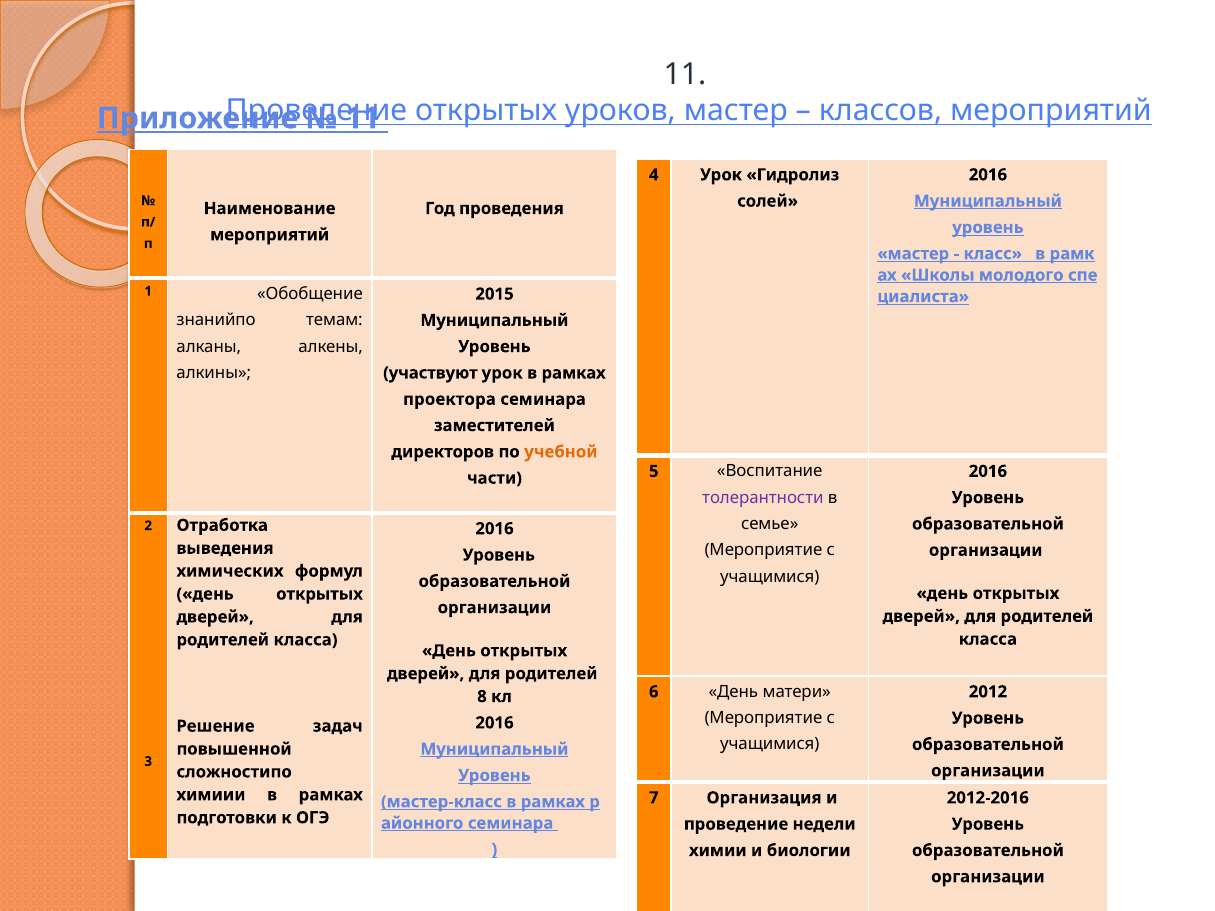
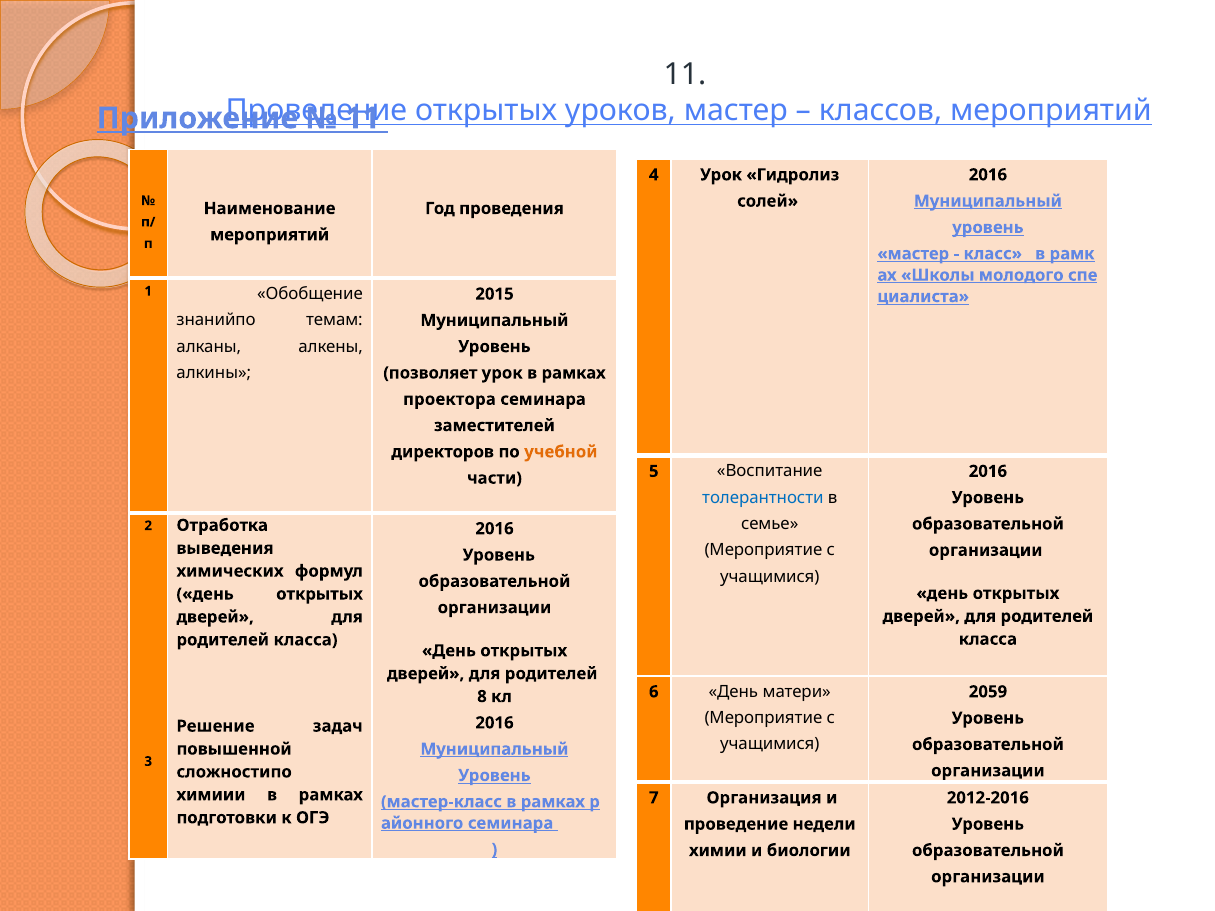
участвуют: участвуют -> позволяет
толерантности colour: purple -> blue
2012: 2012 -> 2059
